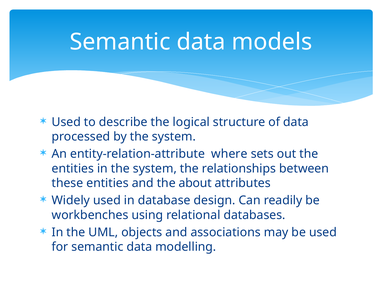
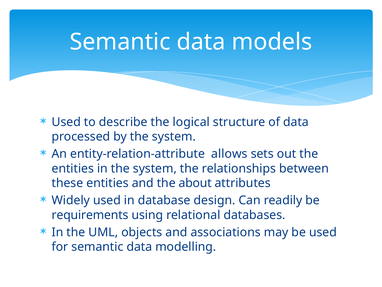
where: where -> allows
workbenches: workbenches -> requirements
